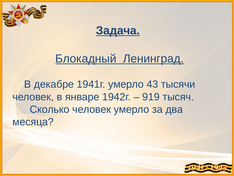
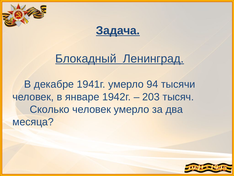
43: 43 -> 94
919: 919 -> 203
